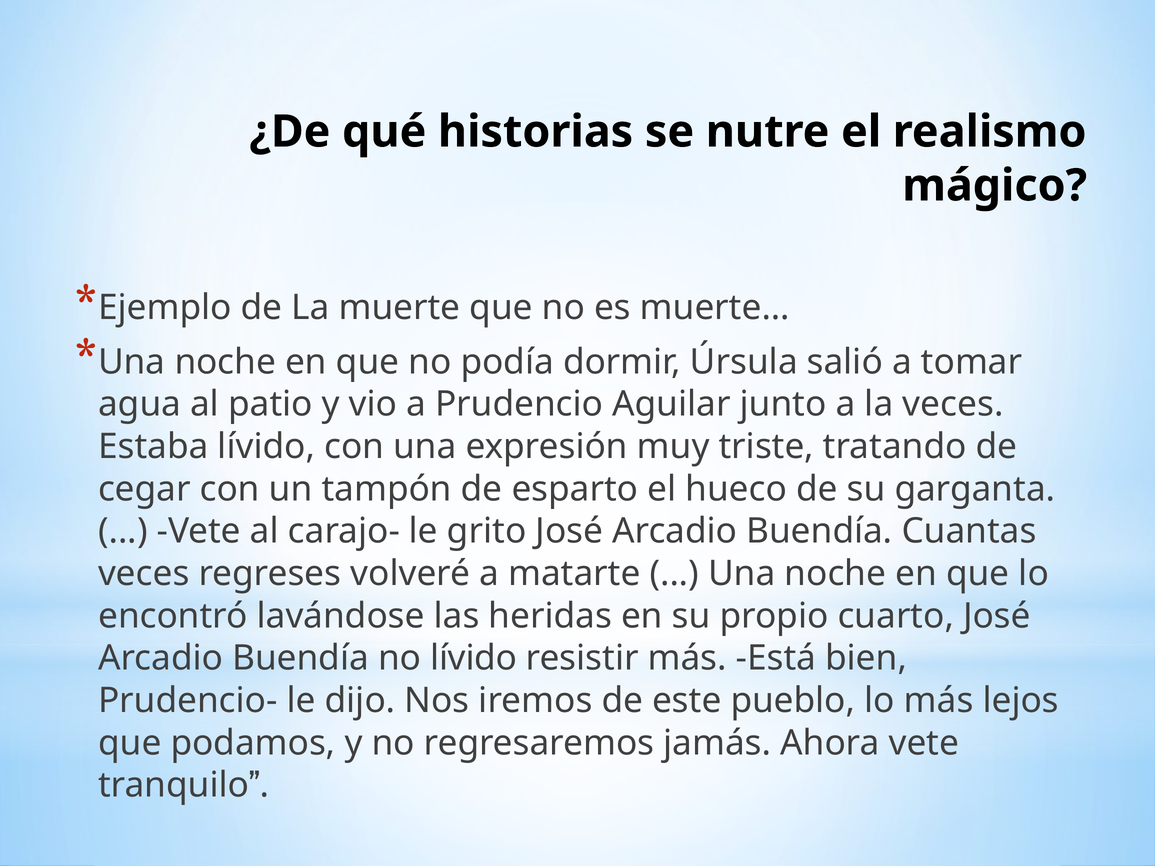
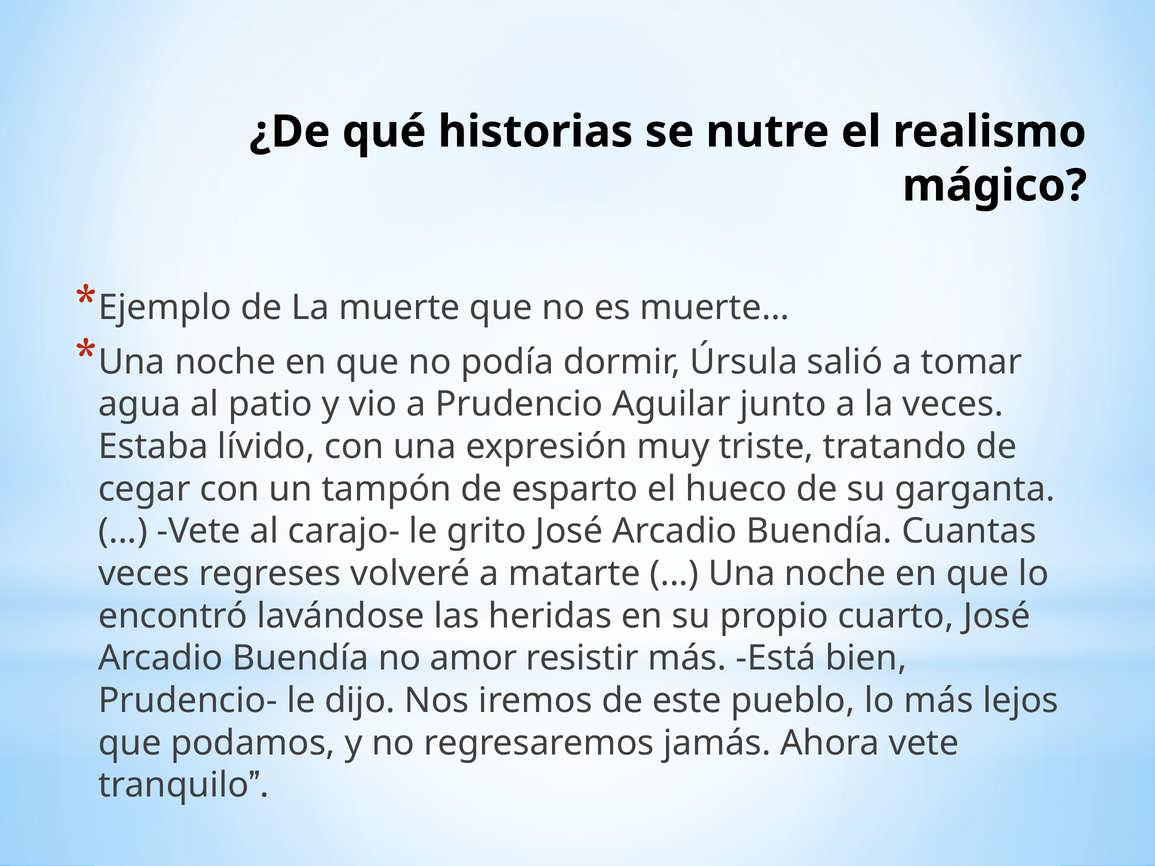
no lívido: lívido -> amor
